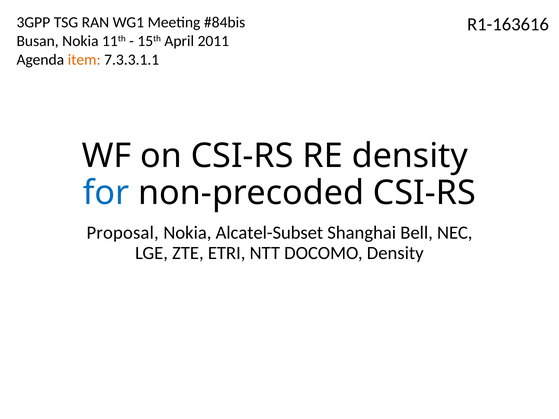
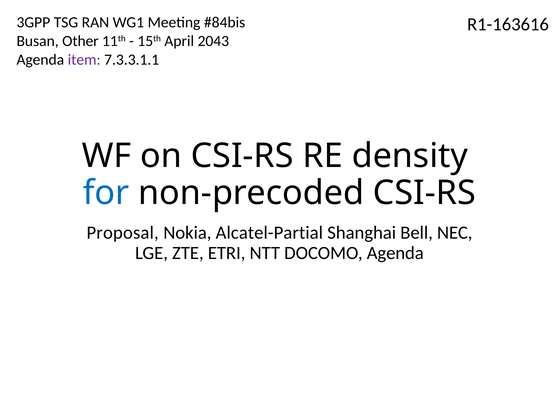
Busan Nokia: Nokia -> Other
2011: 2011 -> 2043
item colour: orange -> purple
Alcatel-Subset: Alcatel-Subset -> Alcatel-Partial
DOCOMO Density: Density -> Agenda
